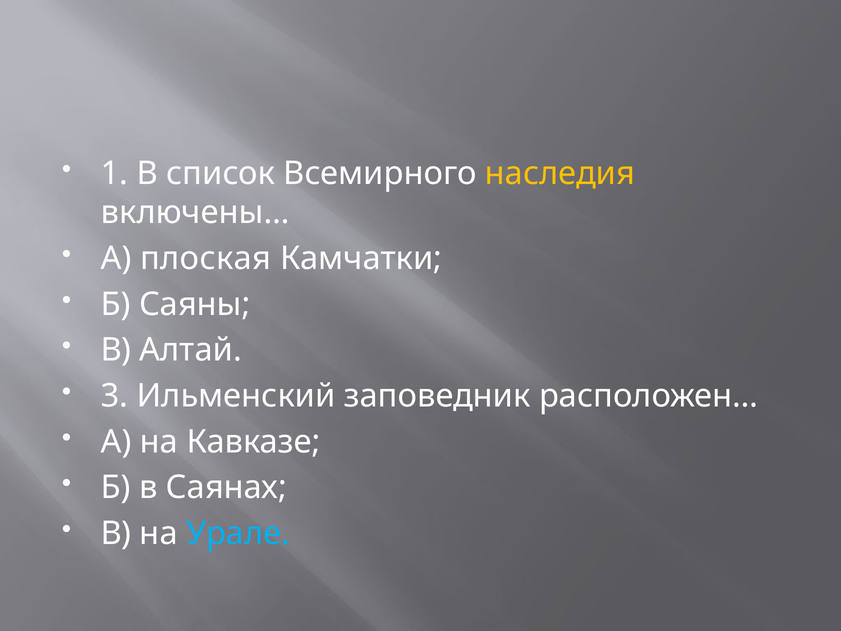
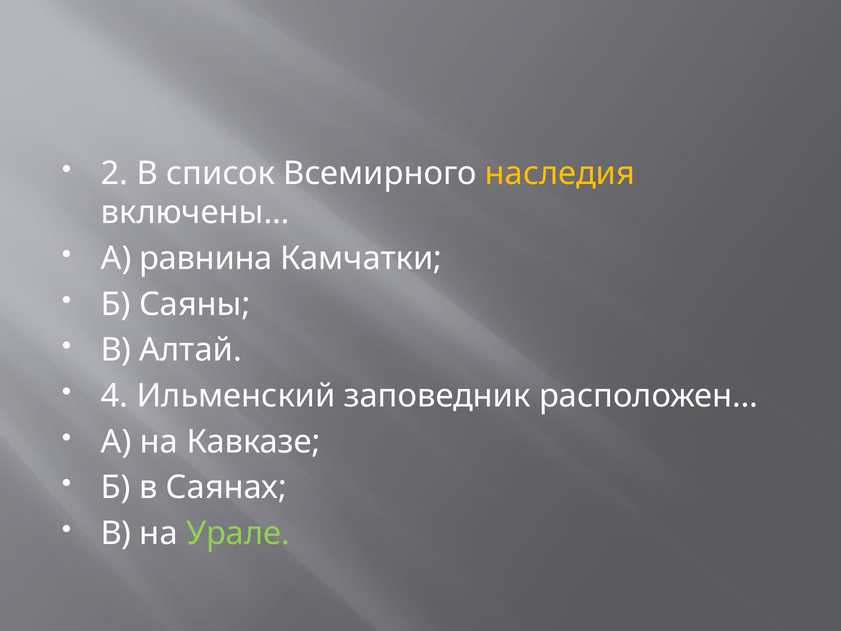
1: 1 -> 2
плоская: плоская -> равнина
3: 3 -> 4
Урале colour: light blue -> light green
